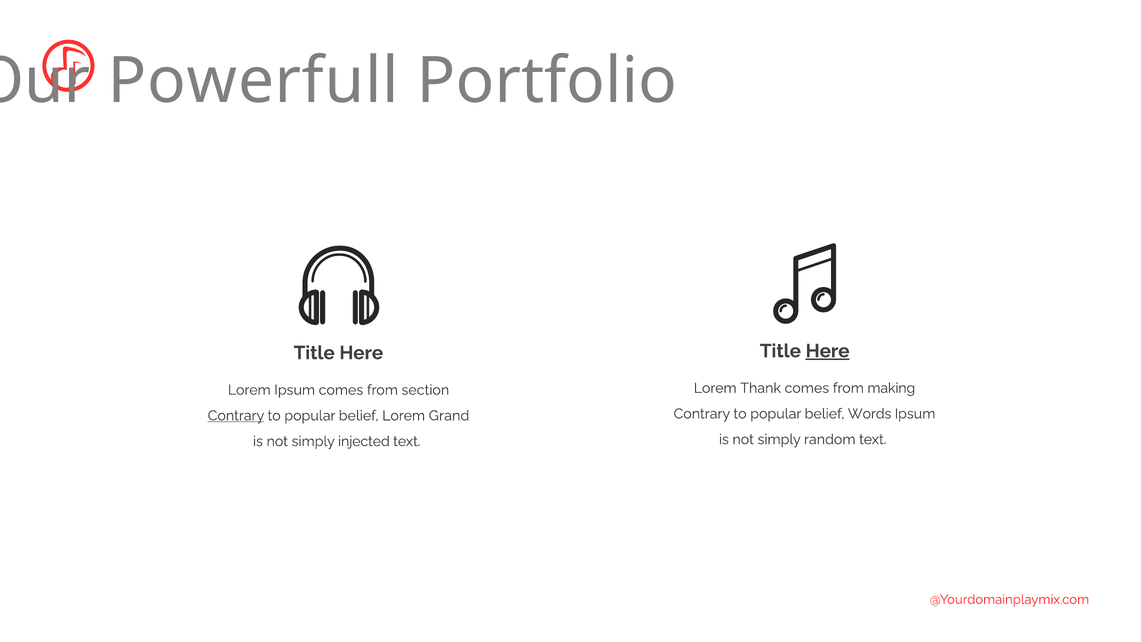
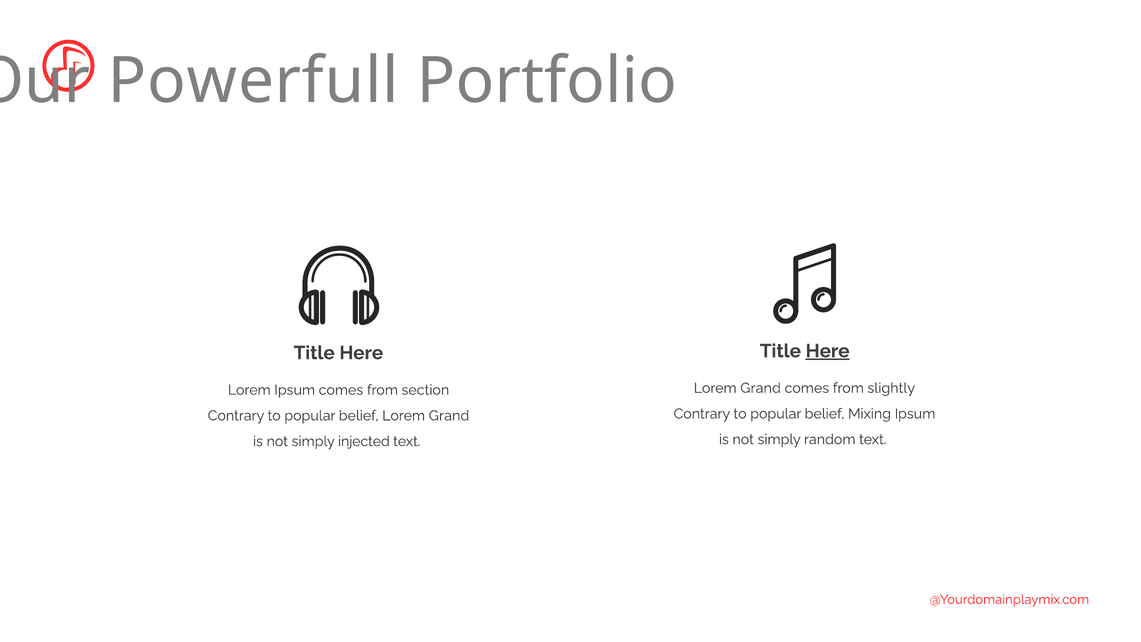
Thank at (761, 388): Thank -> Grand
making: making -> slightly
Words: Words -> Mixing
Contrary at (236, 416) underline: present -> none
